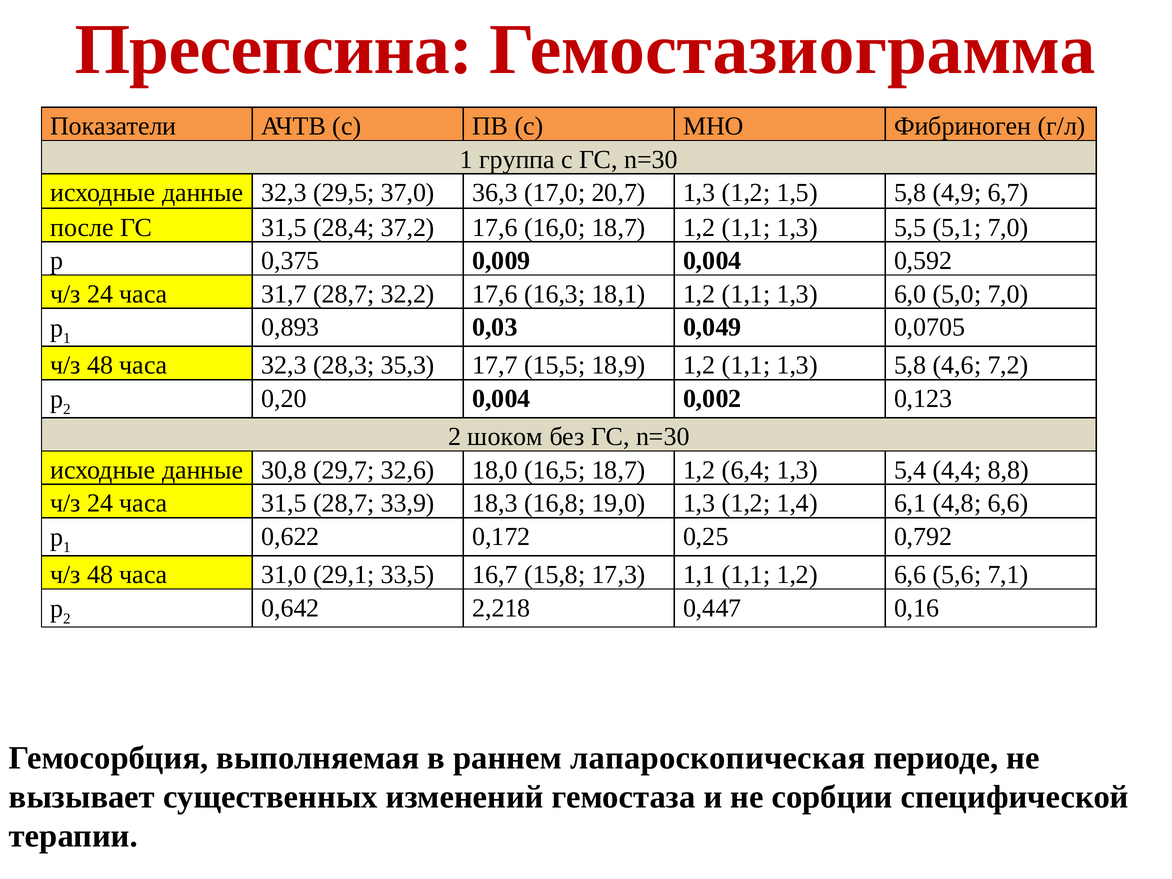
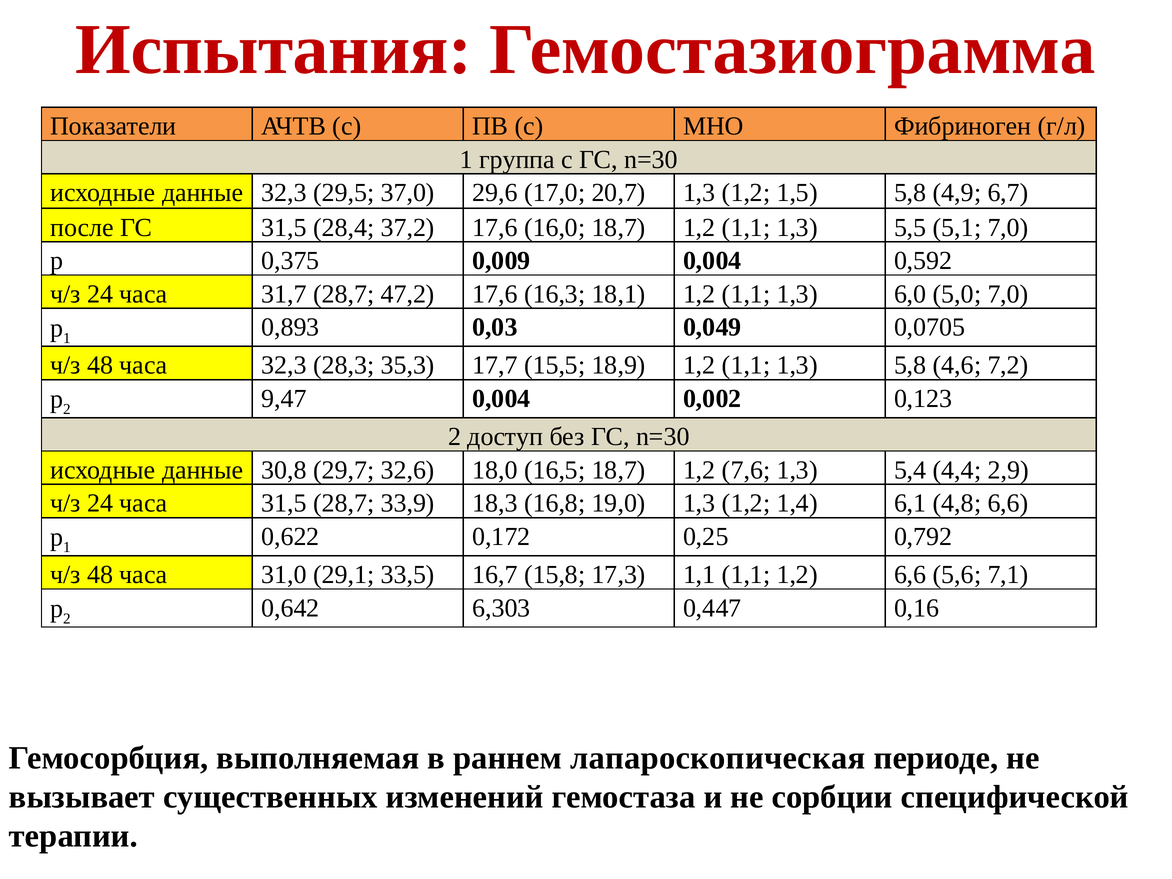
Пресепсина: Пресепсина -> Испытания
36,3: 36,3 -> 29,6
32,2: 32,2 -> 47,2
0,20: 0,20 -> 9,47
шоком: шоком -> доступ
6,4: 6,4 -> 7,6
8,8: 8,8 -> 2,9
2,218: 2,218 -> 6,303
